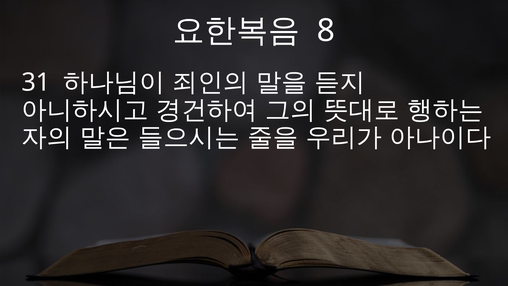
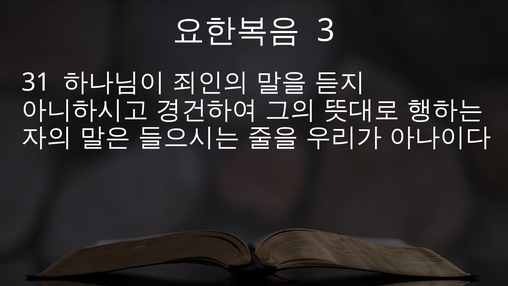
8: 8 -> 3
